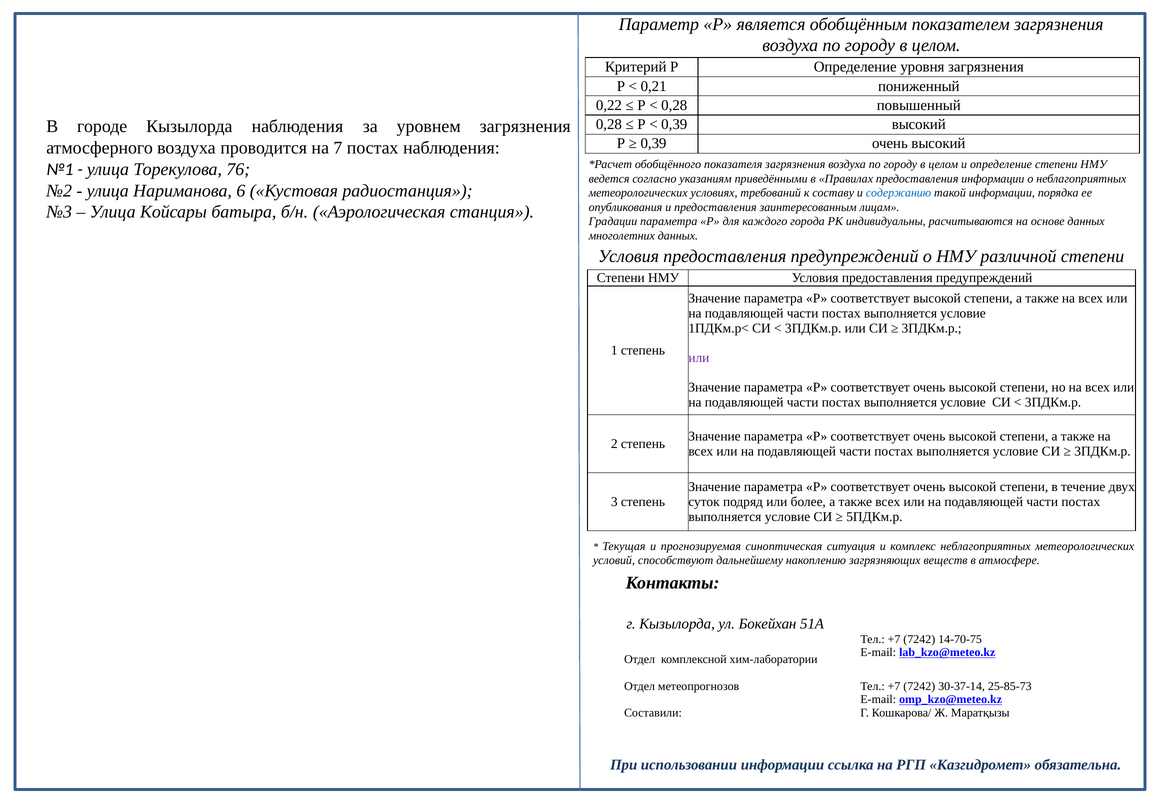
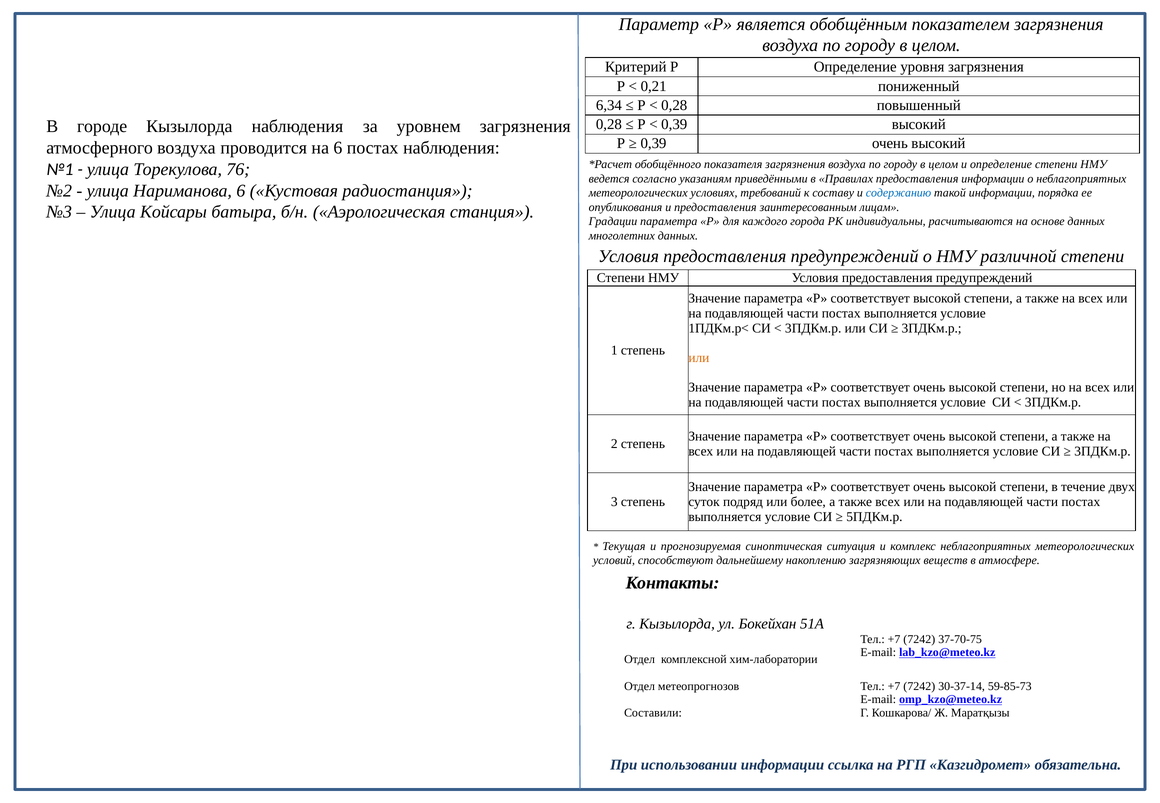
0,22: 0,22 -> 6,34
на 7: 7 -> 6
или at (699, 358) colour: purple -> orange
14-70-75: 14-70-75 -> 37-70-75
25-85-73: 25-85-73 -> 59-85-73
